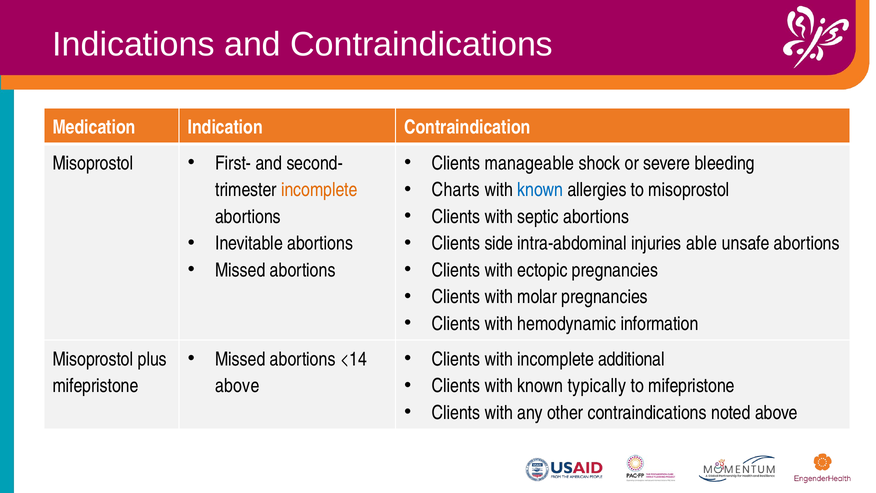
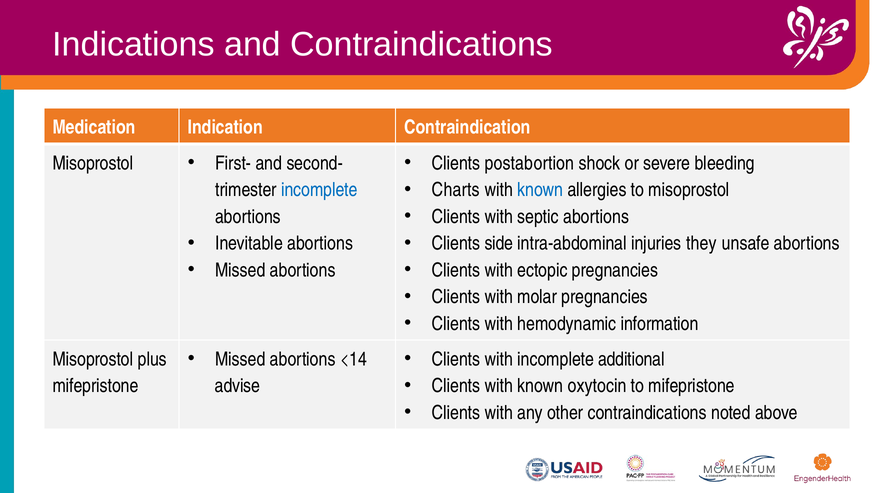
manageable: manageable -> postabortion
incomplete at (319, 190) colour: orange -> blue
able: able -> they
typically: typically -> oxytocin
above at (237, 386): above -> advise
